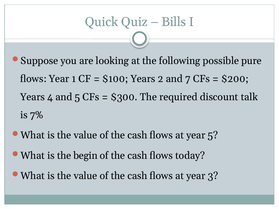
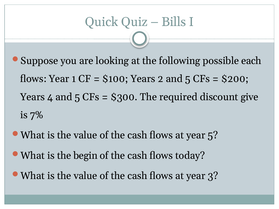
pure: pure -> each
2 and 7: 7 -> 5
talk: talk -> give
